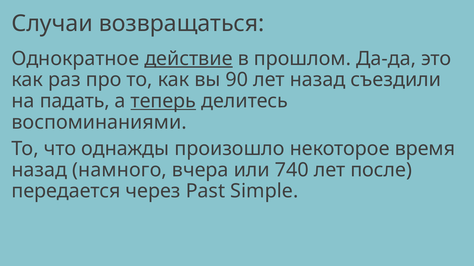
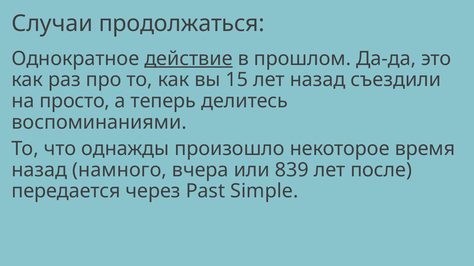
возвращаться: возвращаться -> продолжаться
90: 90 -> 15
падать: падать -> просто
теперь underline: present -> none
740: 740 -> 839
